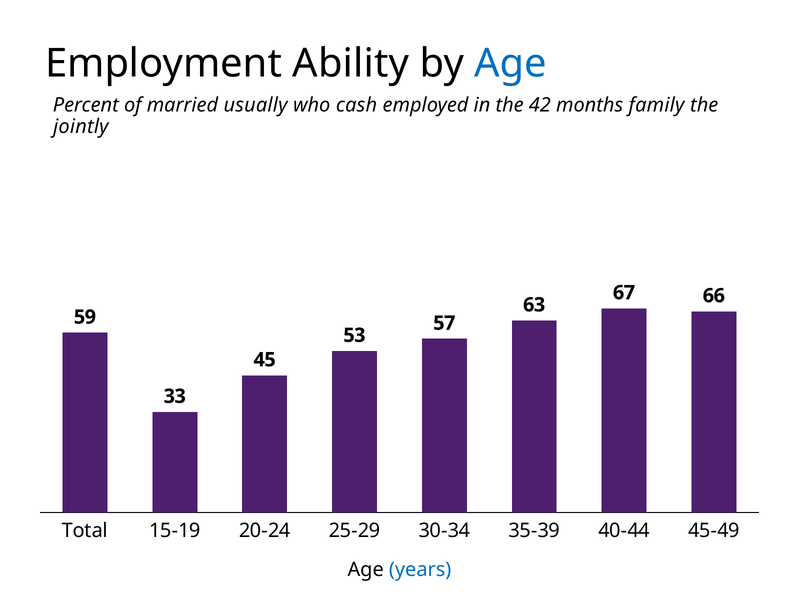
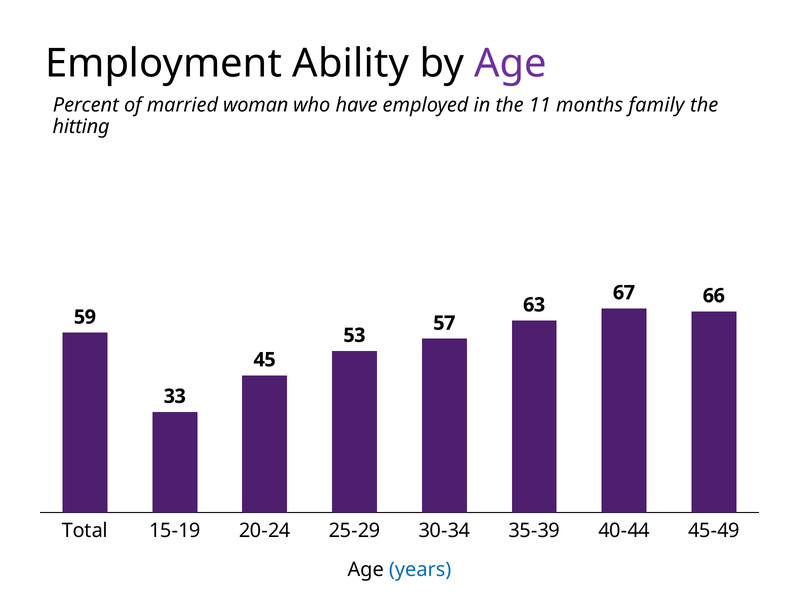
Age at (511, 63) colour: blue -> purple
usually: usually -> woman
cash: cash -> have
42: 42 -> 11
jointly: jointly -> hitting
